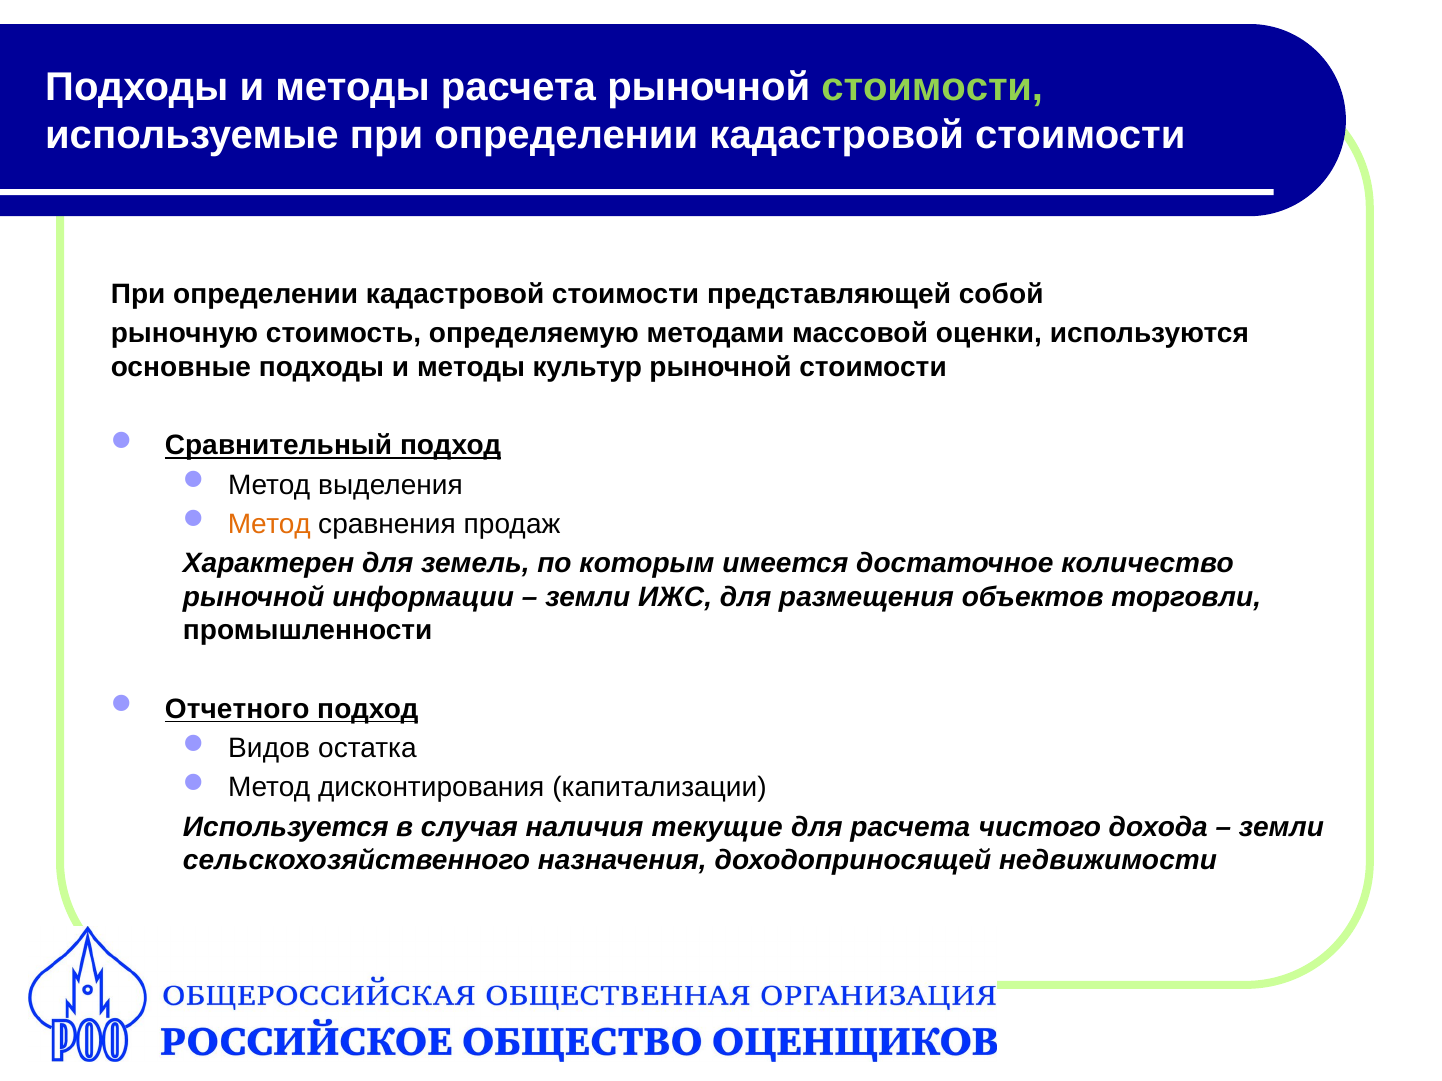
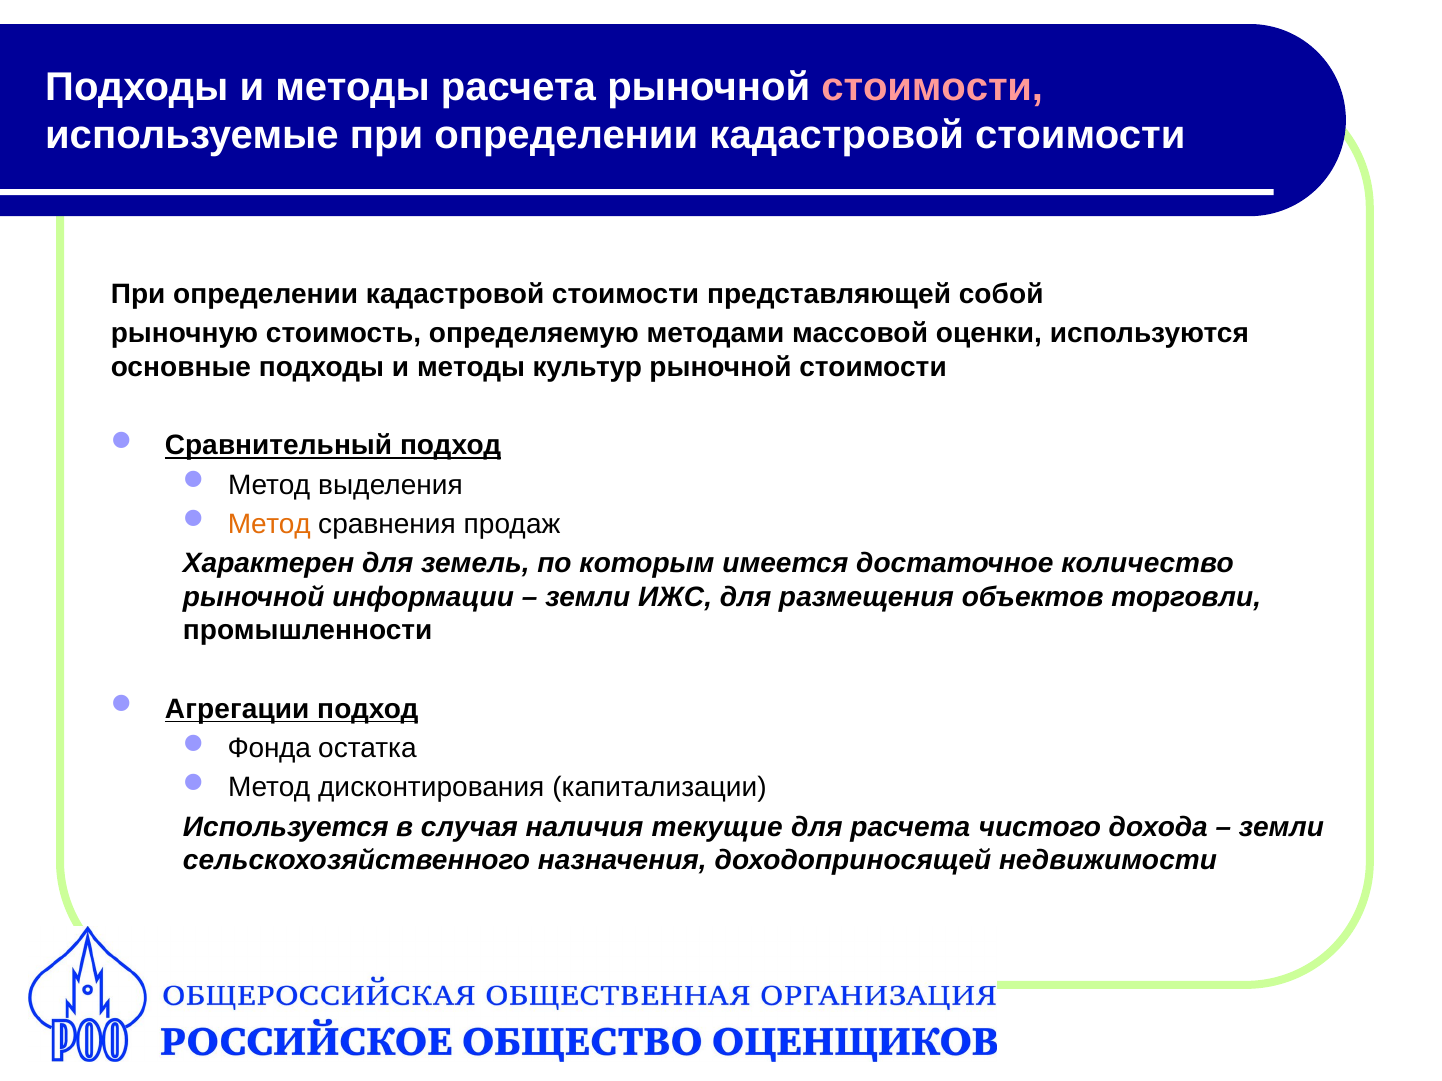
стоимости at (932, 87) colour: light green -> pink
Отчетного: Отчетного -> Агрегации
Видов: Видов -> Фонда
